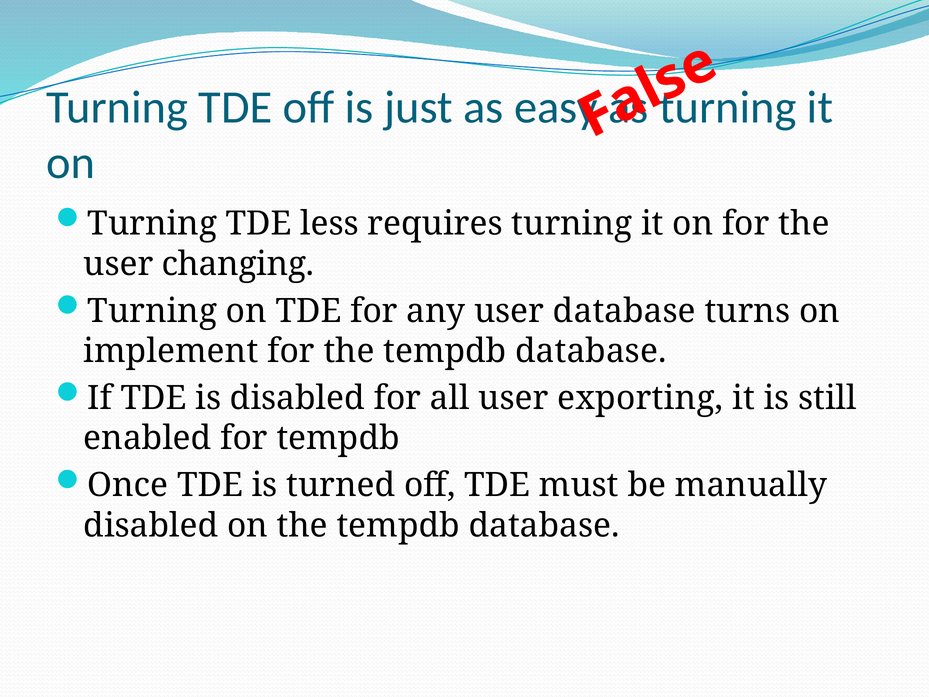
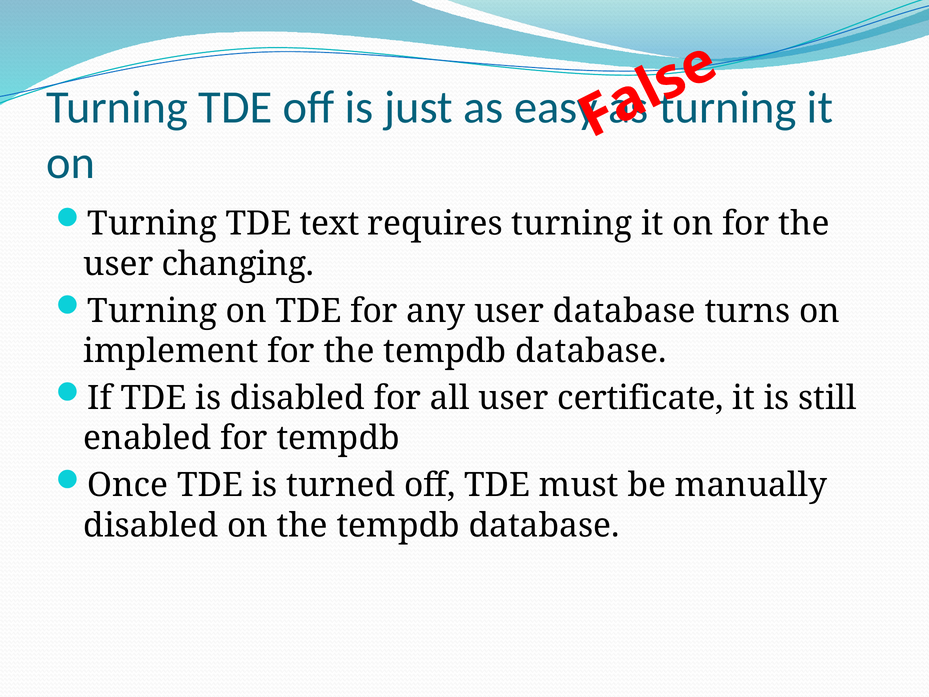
less: less -> text
exporting: exporting -> certificate
